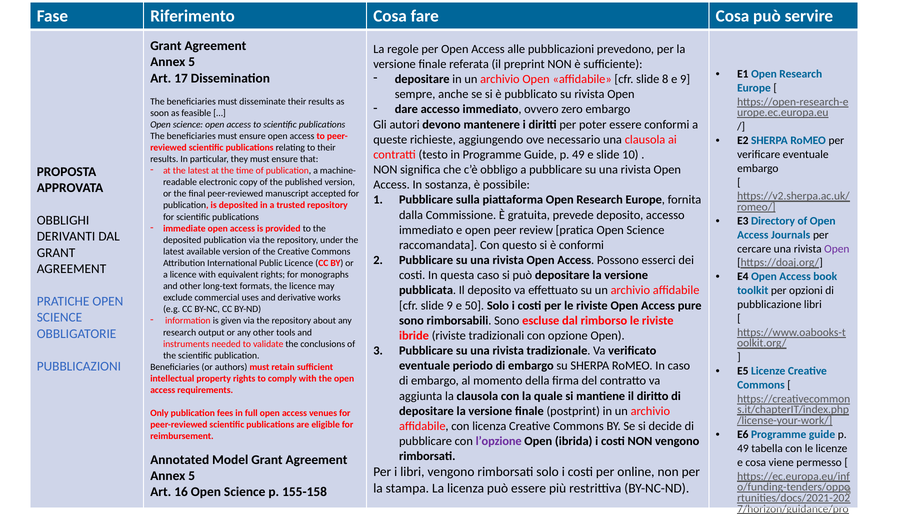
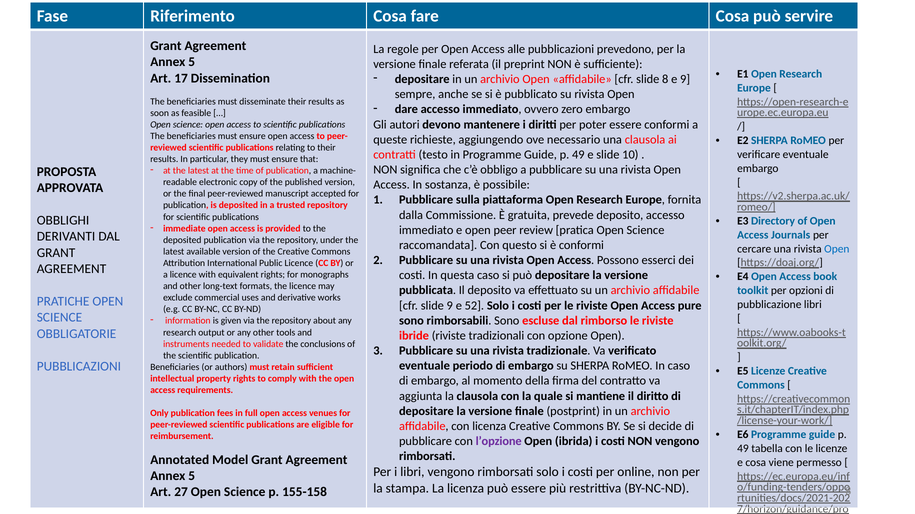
Open at (837, 249) colour: purple -> blue
50: 50 -> 52
16: 16 -> 27
